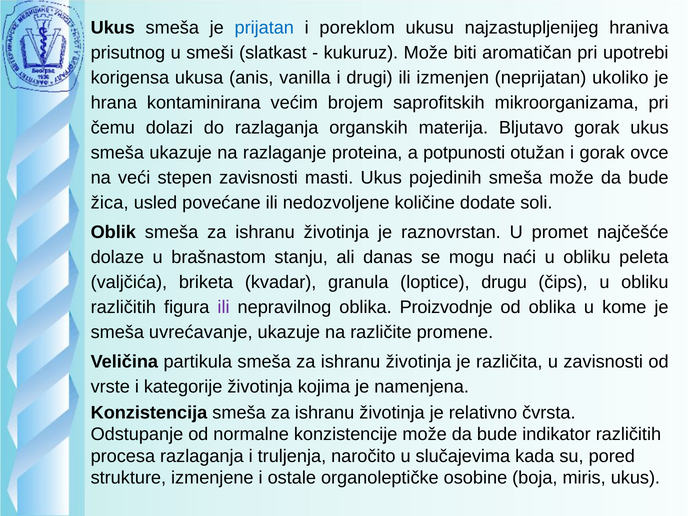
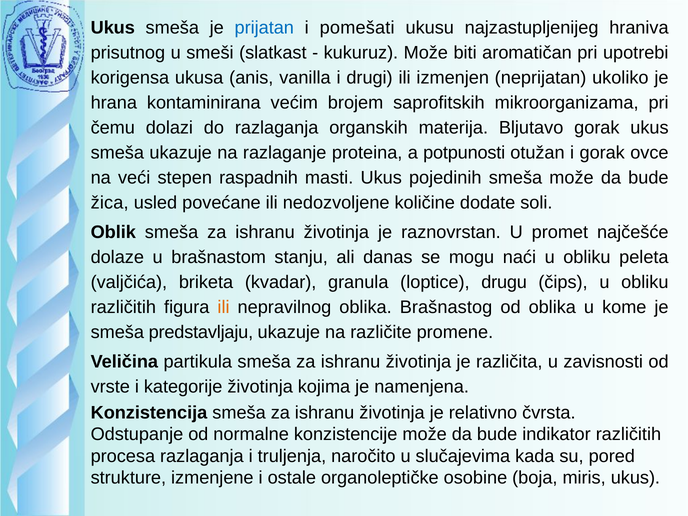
poreklom: poreklom -> pomešati
stepen zavisnosti: zavisnosti -> raspadnih
ili at (224, 307) colour: purple -> orange
Proizvodnje: Proizvodnje -> Brašnastog
uvrećavanje: uvrećavanje -> predstavljaju
